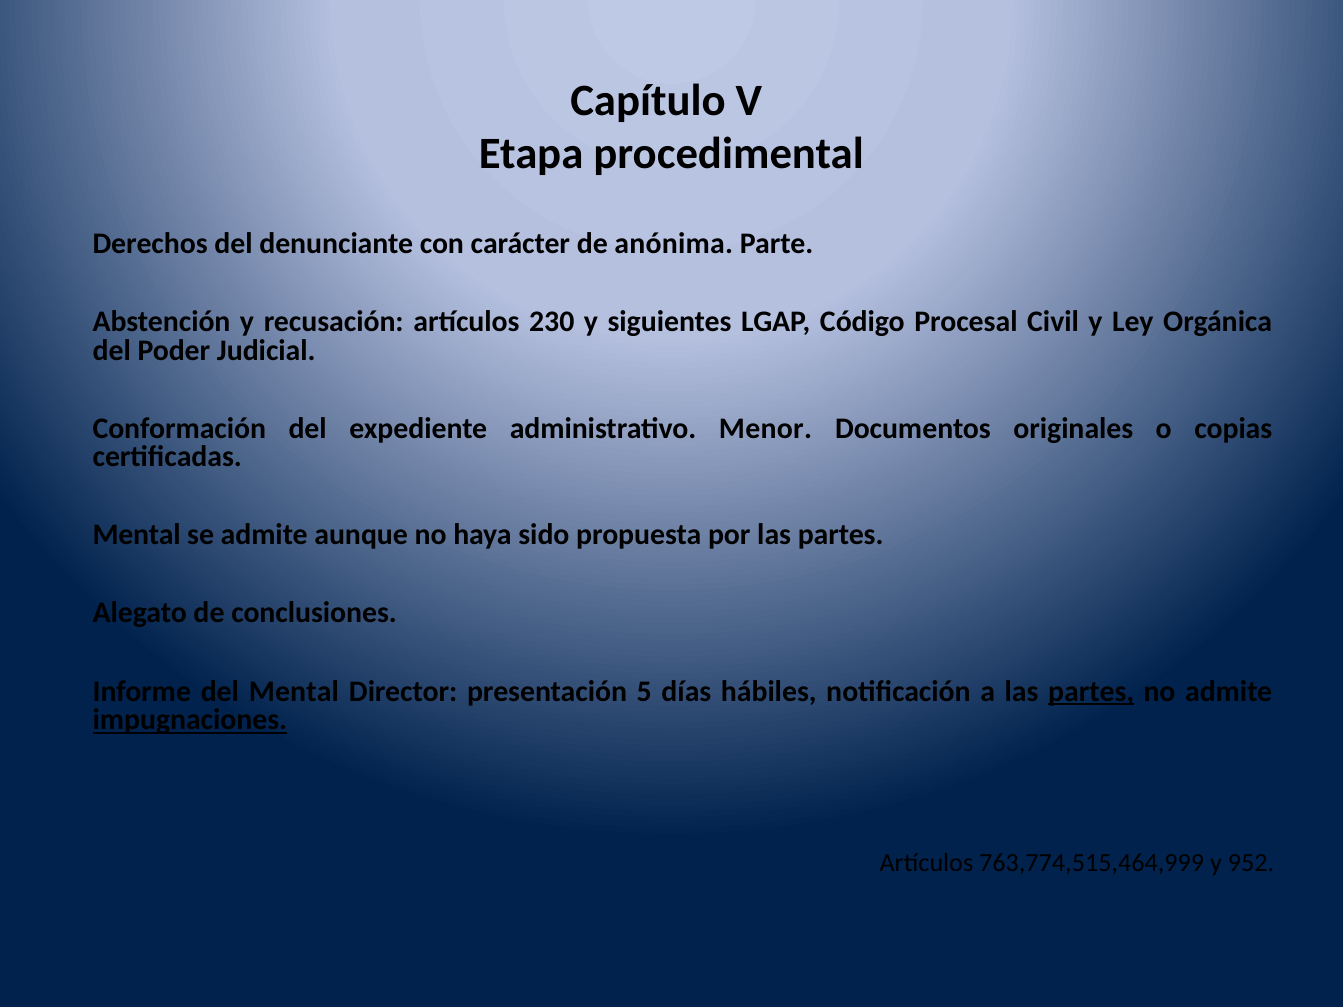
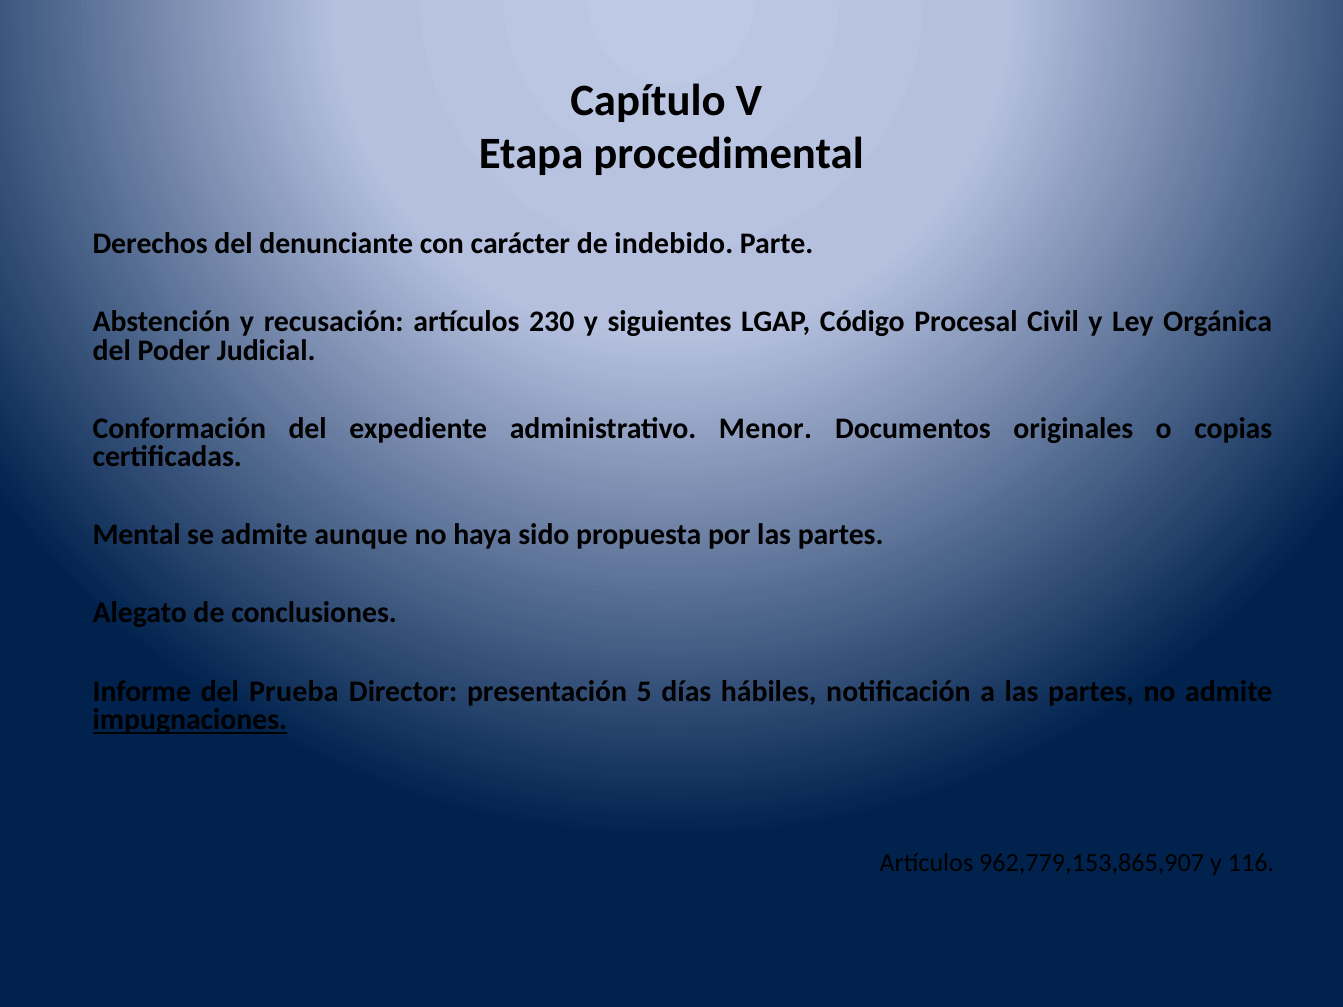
anónima: anónima -> indebido
del Mental: Mental -> Prueba
partes at (1091, 691) underline: present -> none
763,774,515,464,999: 763,774,515,464,999 -> 962,779,153,865,907
952: 952 -> 116
